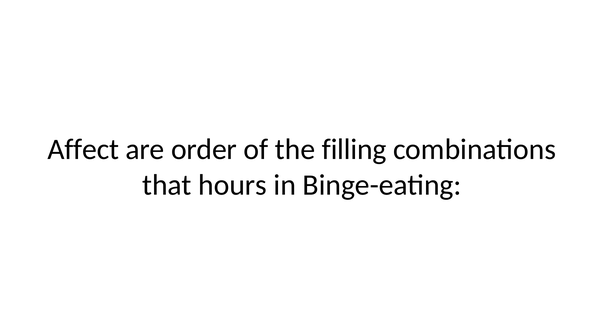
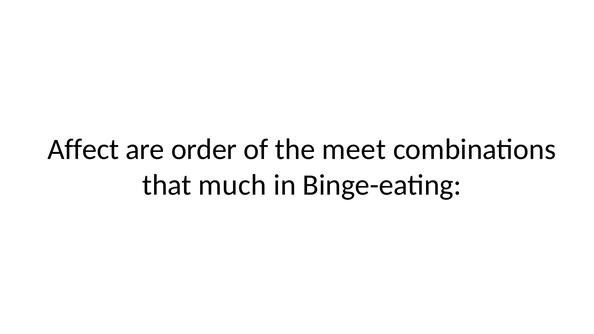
filling: filling -> meet
hours: hours -> much
